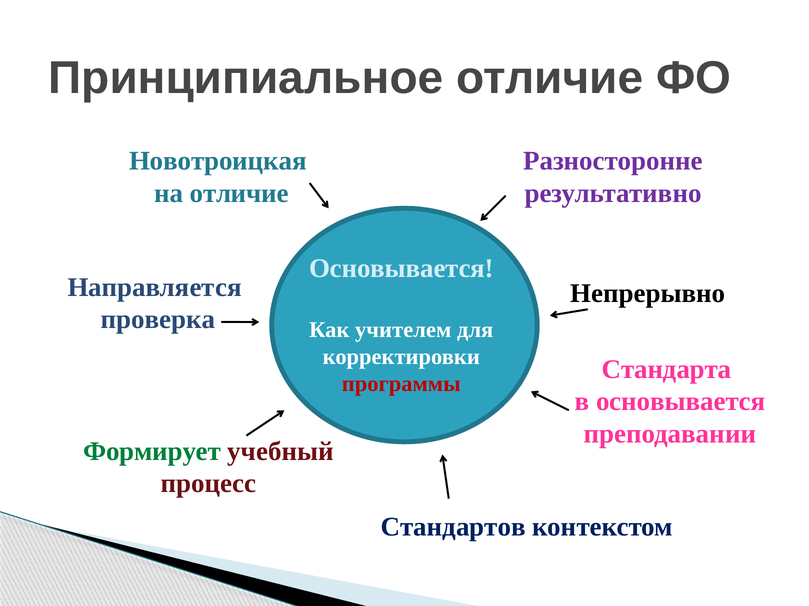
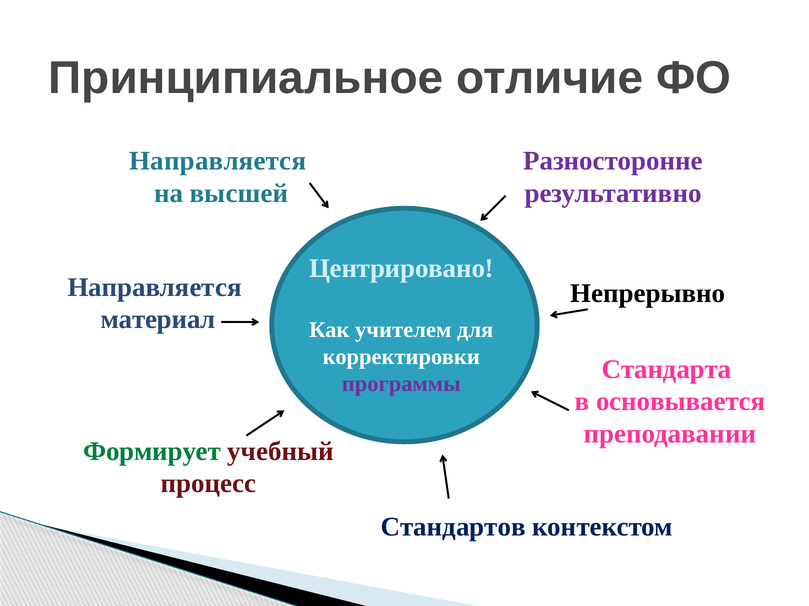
Новотроицкая at (218, 161): Новотроицкая -> Направляется
на отличие: отличие -> высшей
Основывается at (401, 269): Основывается -> Центрировано
проверка: проверка -> материал
программы colour: red -> purple
